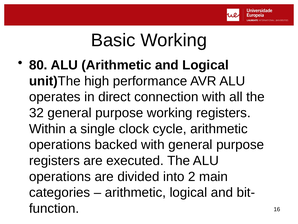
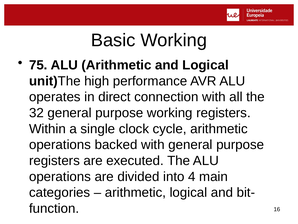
80: 80 -> 75
2: 2 -> 4
